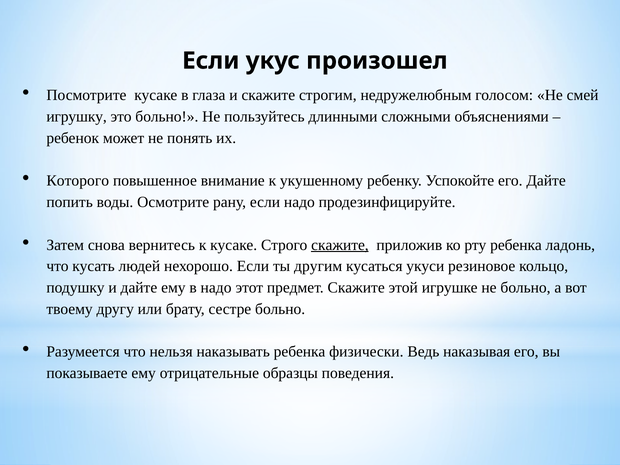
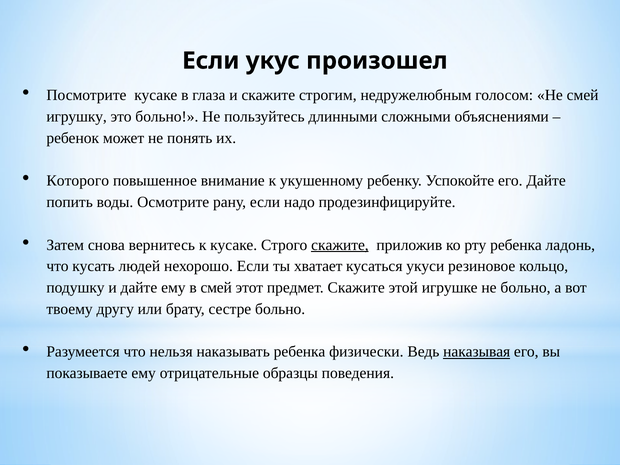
другим: другим -> хватает
в надо: надо -> смей
наказывая underline: none -> present
